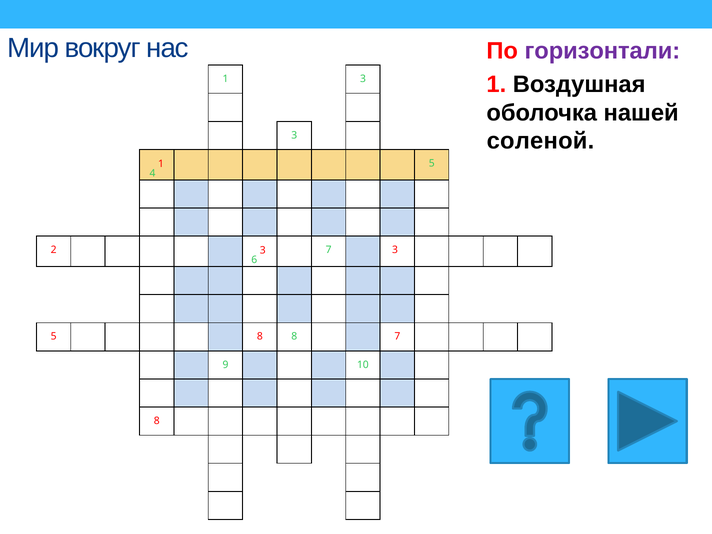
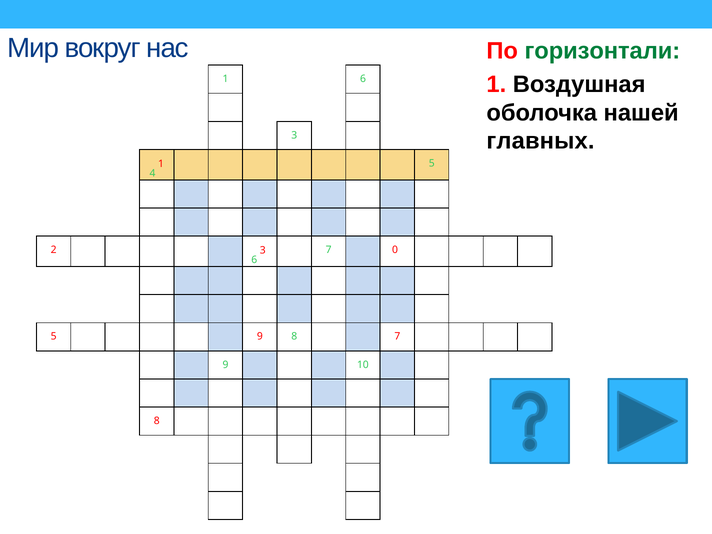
горизонтали colour: purple -> green
1 3: 3 -> 6
соленой: соленой -> главных
7 3: 3 -> 0
5 8: 8 -> 9
